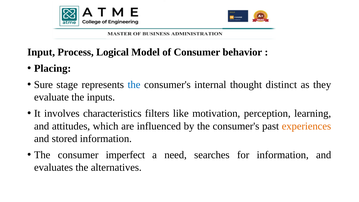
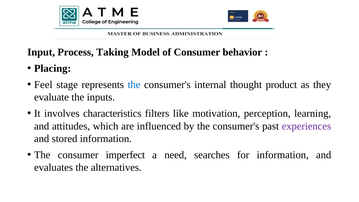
Logical: Logical -> Taking
Sure: Sure -> Feel
distinct: distinct -> product
experiences colour: orange -> purple
